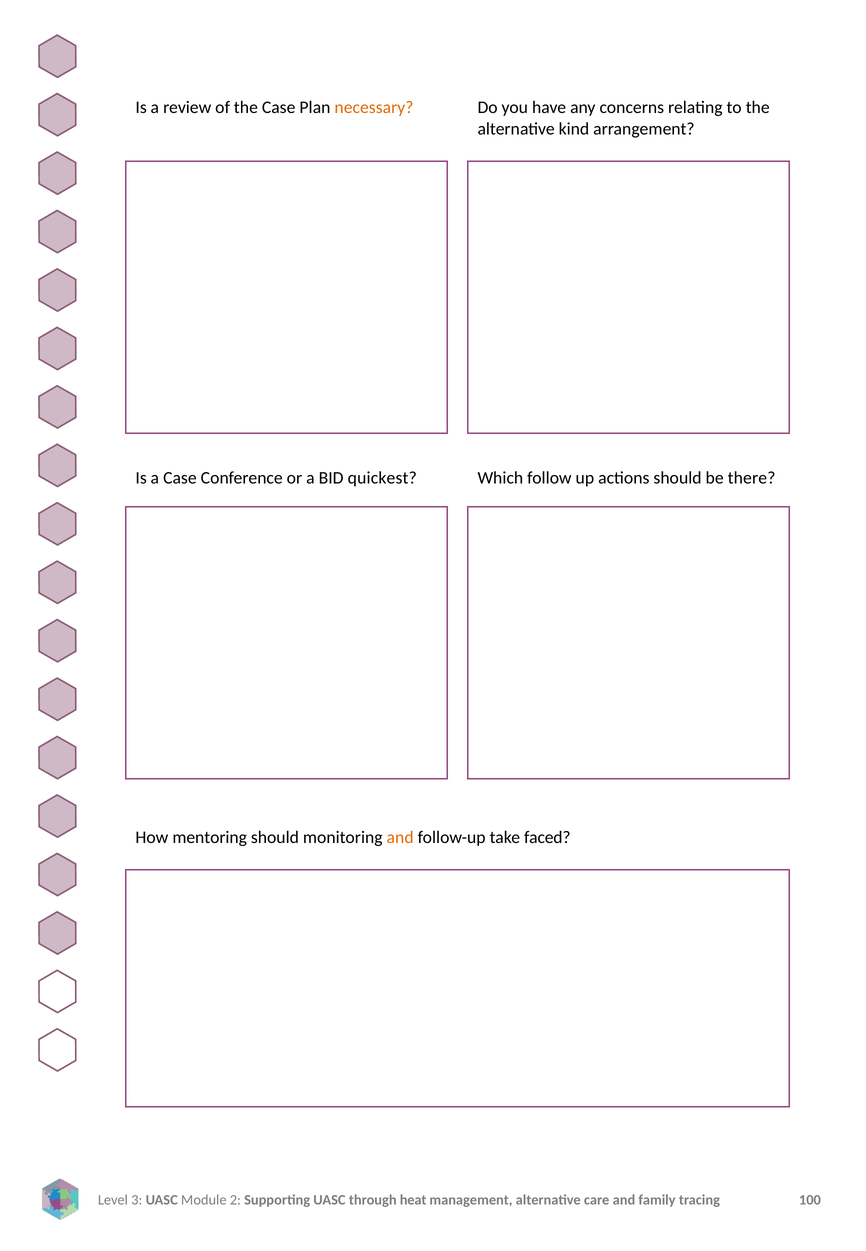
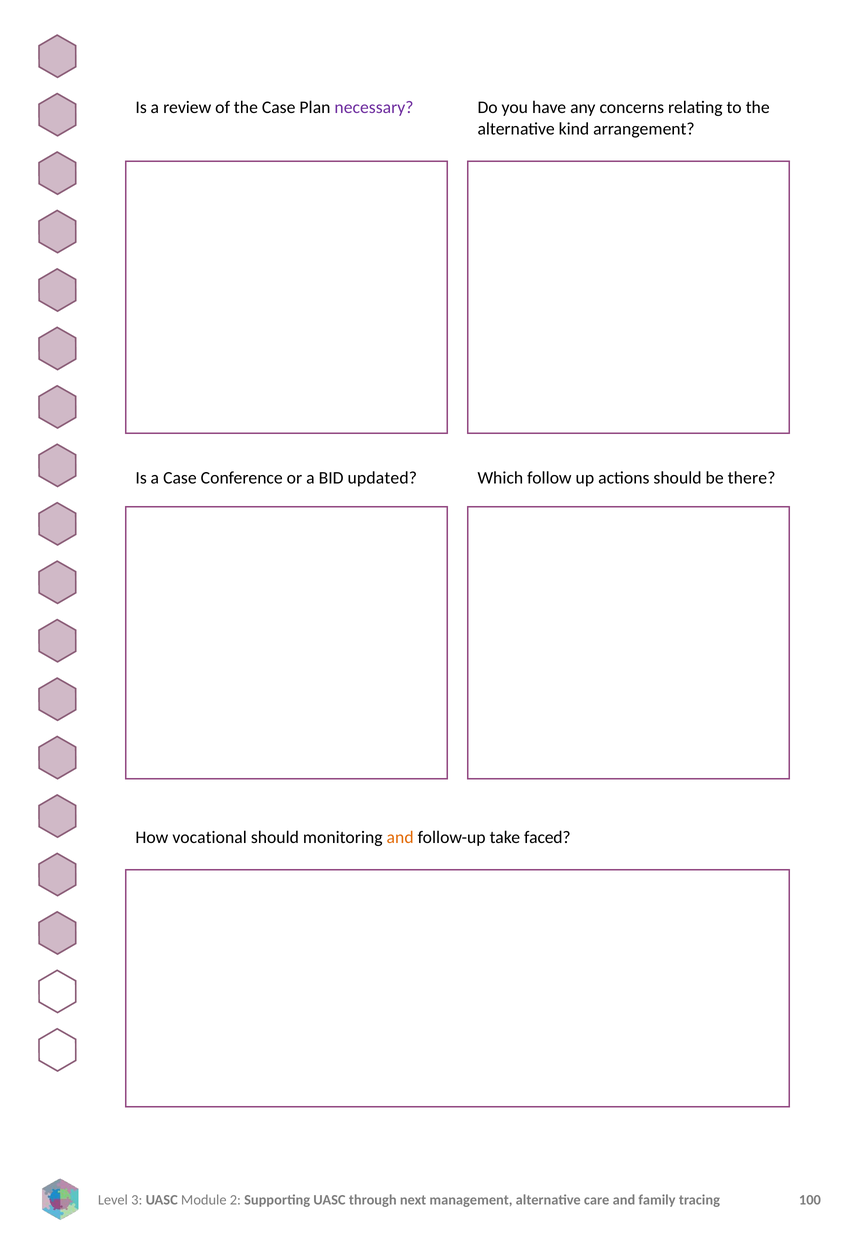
necessary colour: orange -> purple
quickest: quickest -> updated
mentoring: mentoring -> vocational
heat: heat -> next
